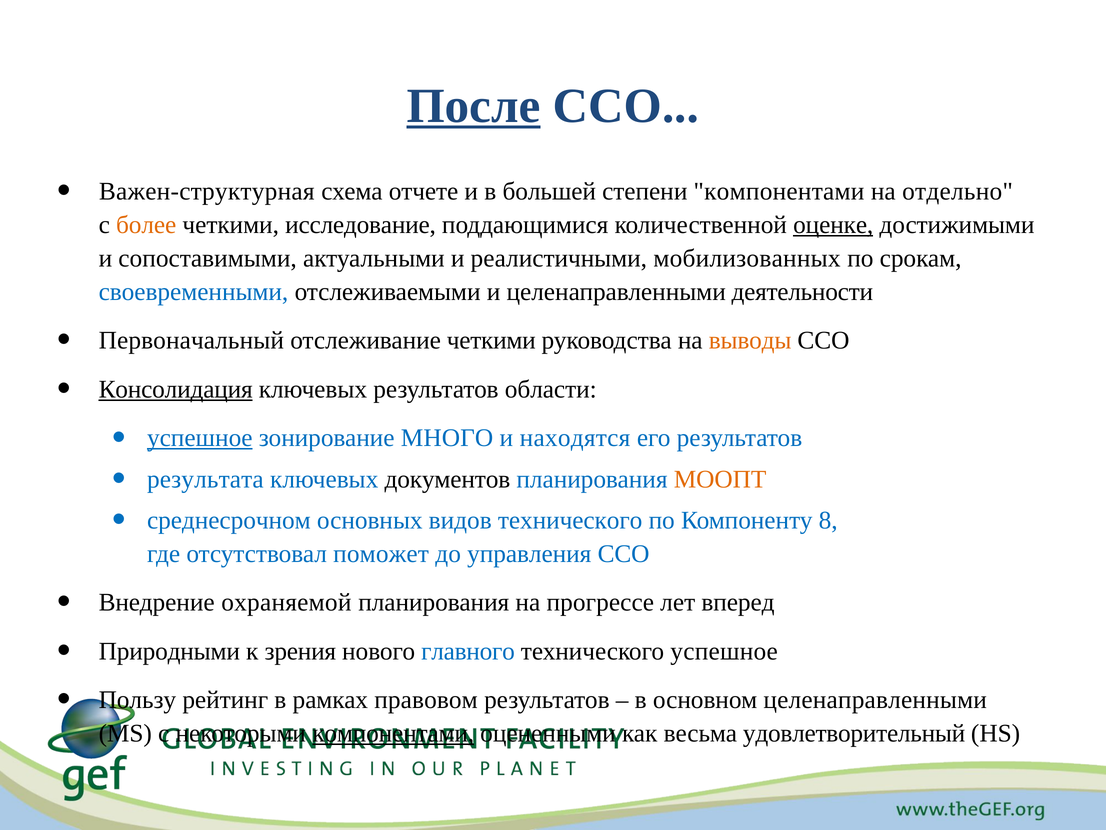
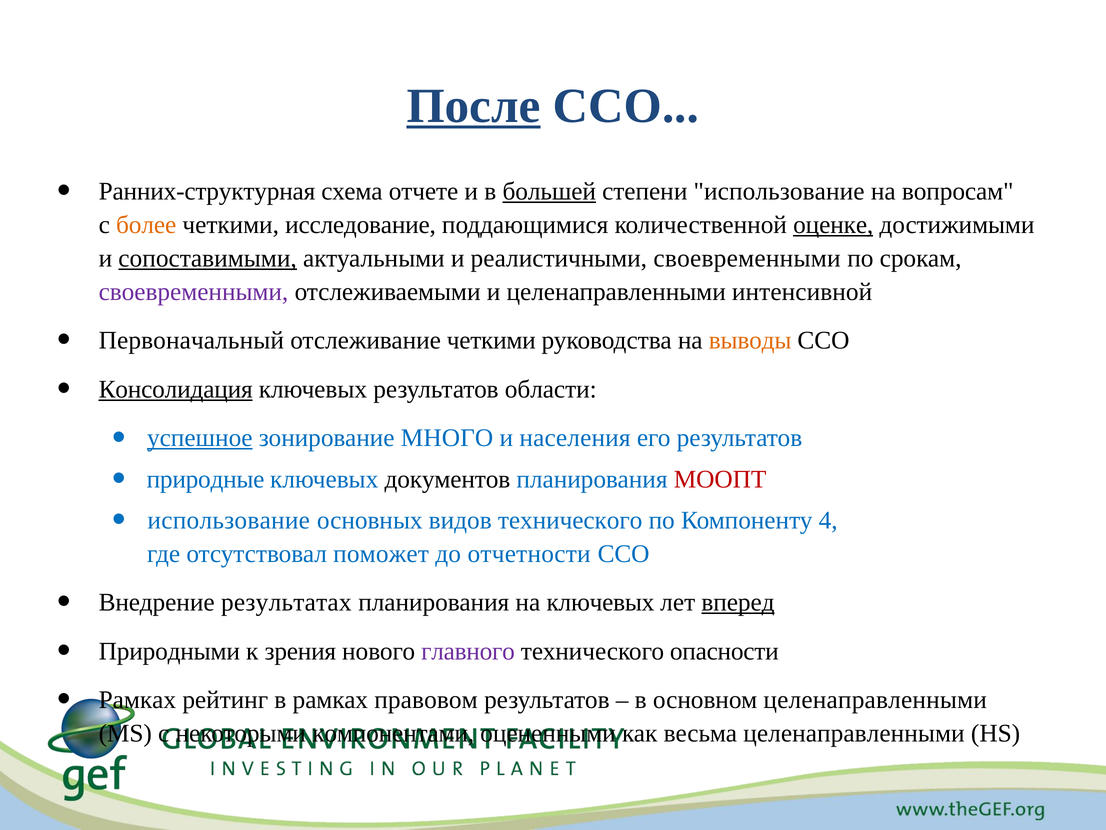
Важен-структурная: Важен-структурная -> Ранних-структурная
большей underline: none -> present
степени компонентами: компонентами -> использование
отдельно: отдельно -> вопросам
сопоставимыми underline: none -> present
реалистичными мобилизованных: мобилизованных -> своевременными
своевременными at (193, 292) colour: blue -> purple
деятельности: деятельности -> интенсивной
находятся: находятся -> населения
результата: результата -> природные
МООПТ colour: orange -> red
среднесрочном at (229, 520): среднесрочном -> использование
8: 8 -> 4
управления: управления -> отчетности
охраняемой: охраняемой -> результатах
на прогрессе: прогрессе -> ключевых
вперед underline: none -> present
главного colour: blue -> purple
технического успешное: успешное -> опасности
Пользу at (137, 699): Пользу -> Рамках
компонентами at (393, 733) underline: present -> none
весьма удовлетворительный: удовлетворительный -> целенаправленными
